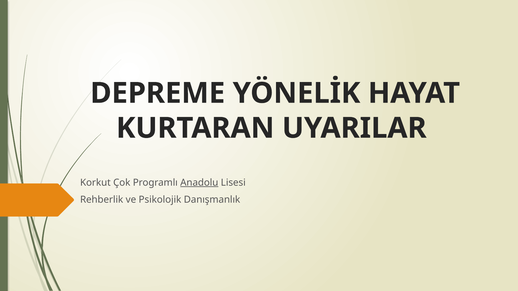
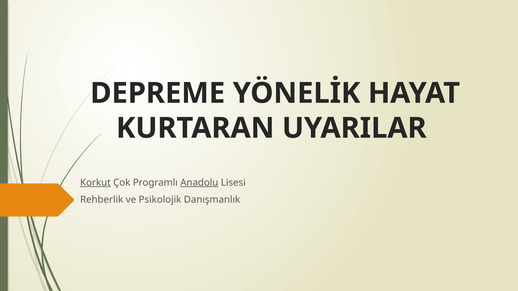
Korkut underline: none -> present
